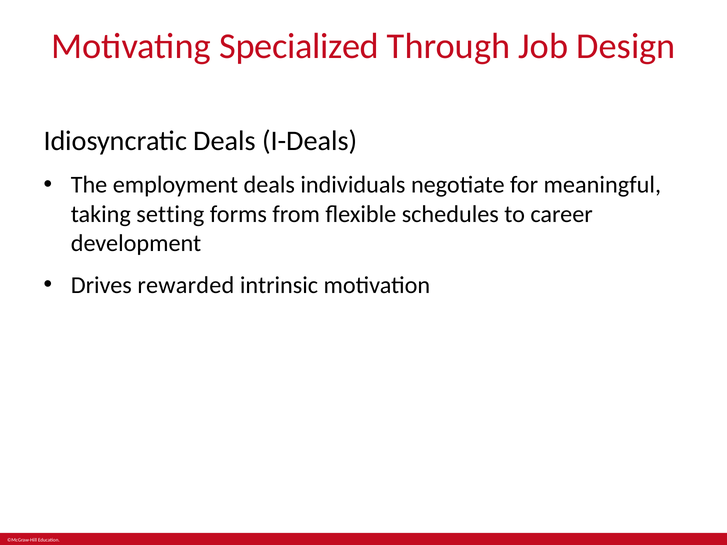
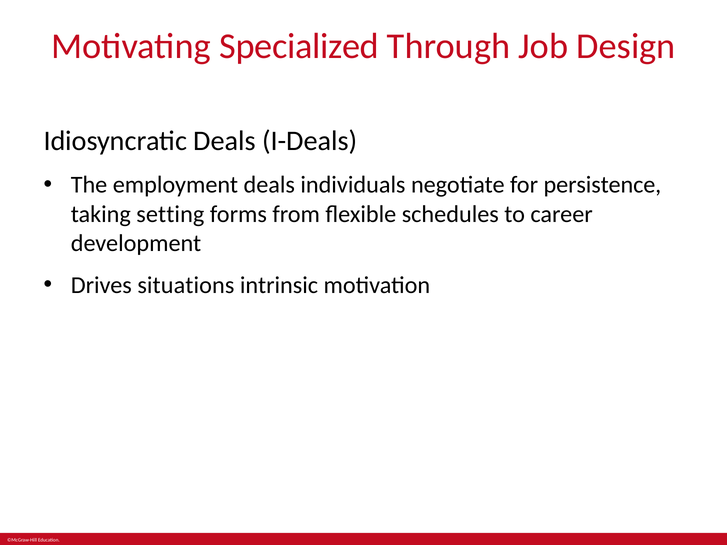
meaningful: meaningful -> persistence
rewarded: rewarded -> situations
